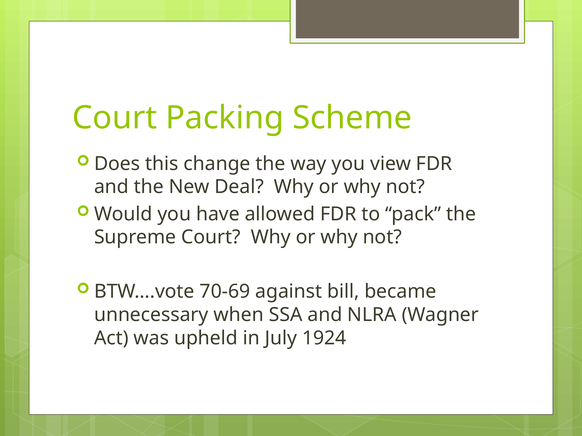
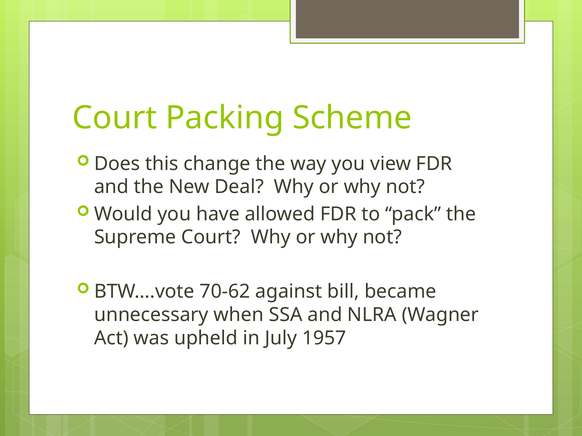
70-69: 70-69 -> 70-62
1924: 1924 -> 1957
